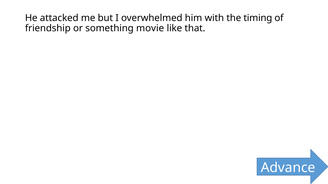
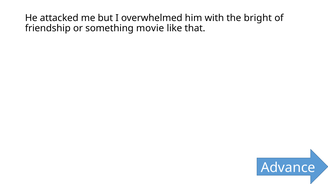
timing: timing -> bright
